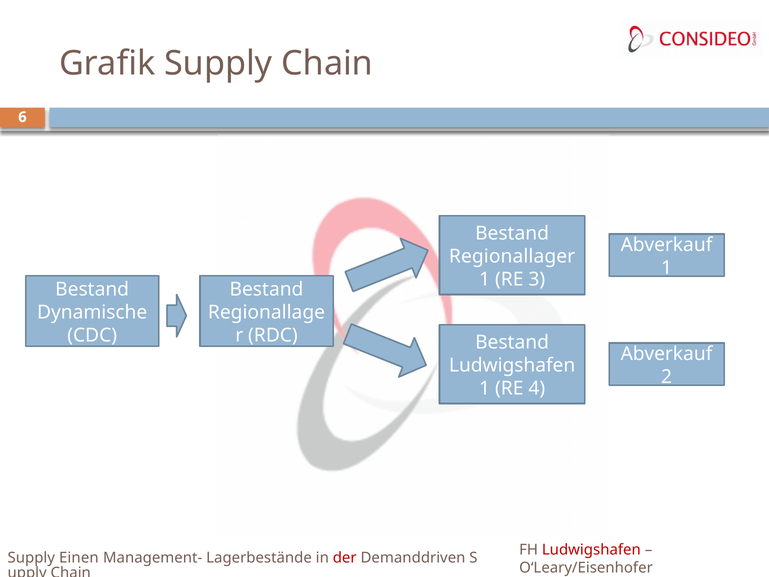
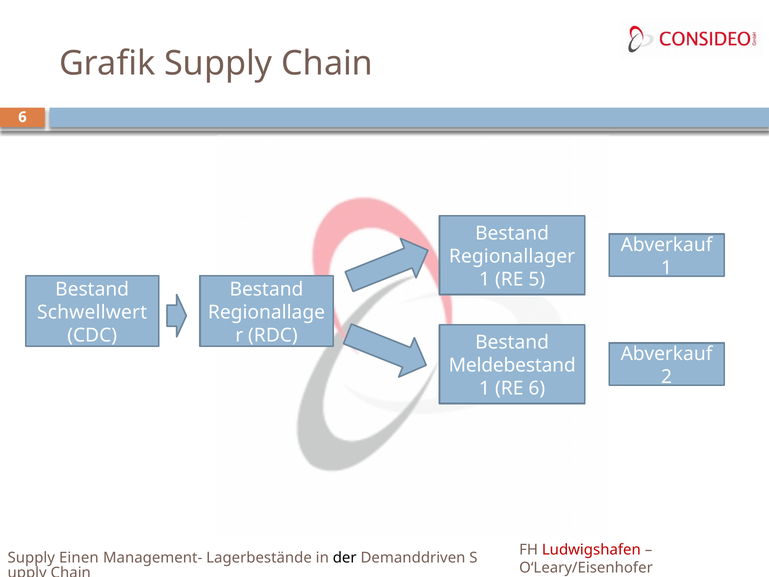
3: 3 -> 5
Dynamische: Dynamische -> Schwellwert
Ludwigshafen at (512, 365): Ludwigshafen -> Meldebestand
RE 4: 4 -> 6
der colour: red -> black
